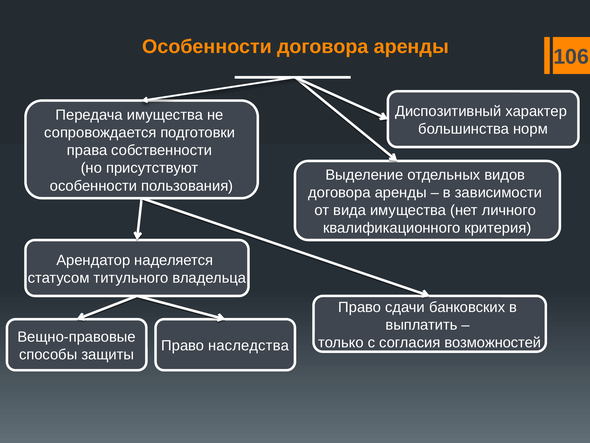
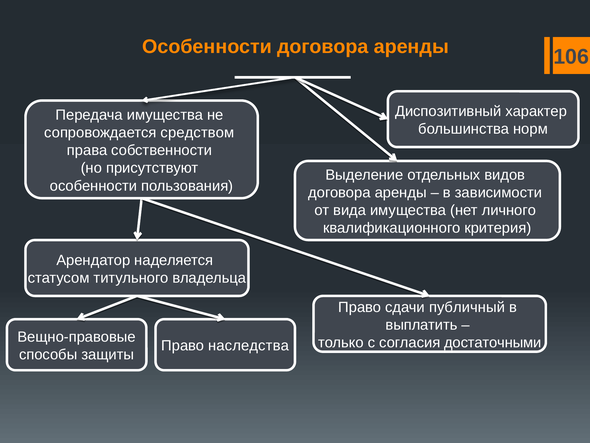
подготовки: подготовки -> средством
банковских: банковских -> публичный
возможностей: возможностей -> достаточными
